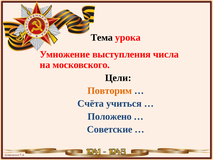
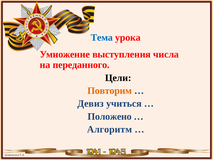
Тема colour: black -> blue
московского: московского -> переданного
Счёта: Счёта -> Девиз
Советские: Советские -> Алгоритм
